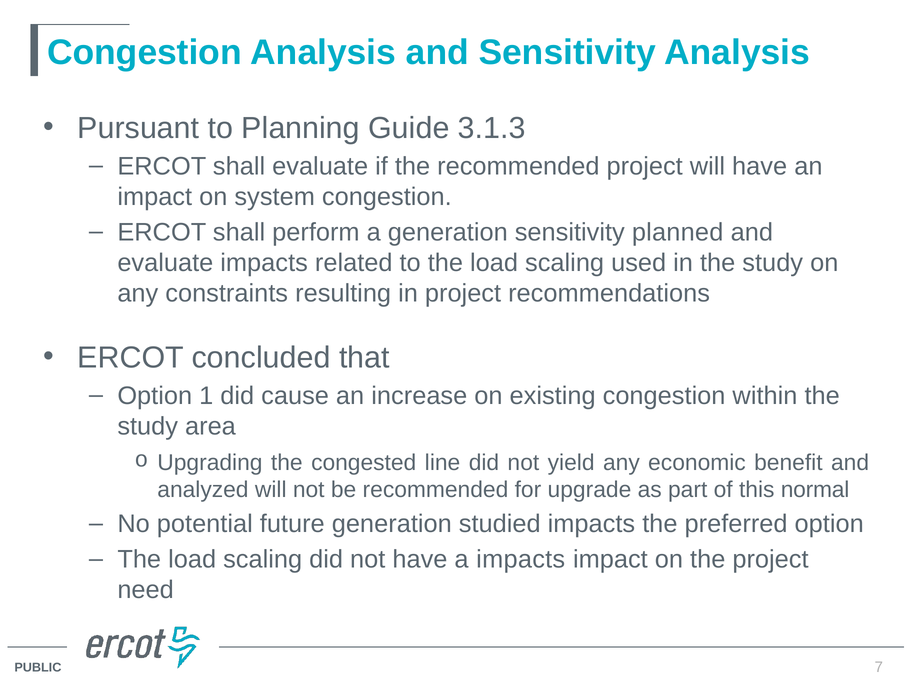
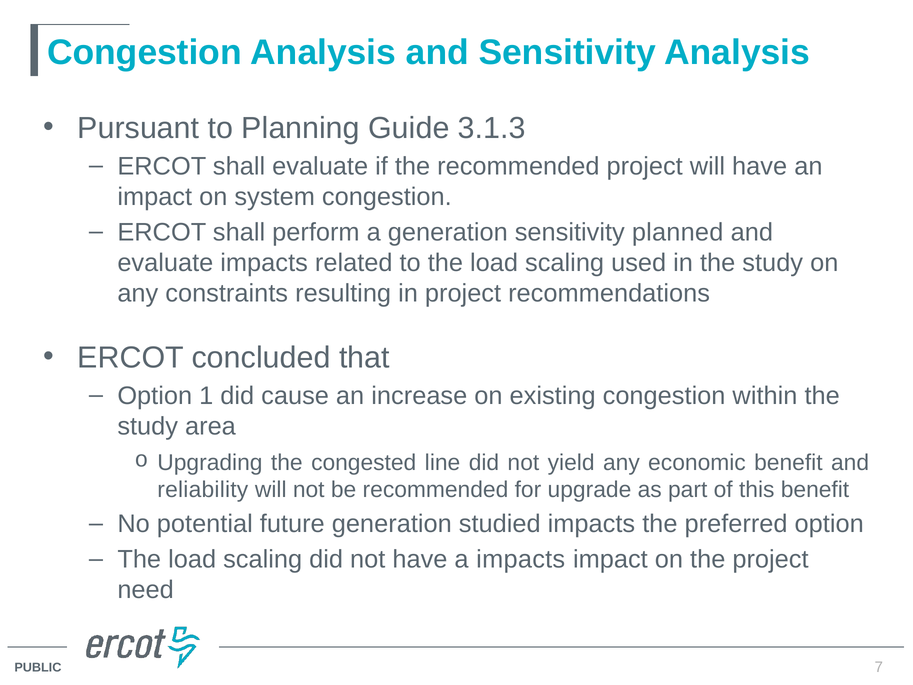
analyzed: analyzed -> reliability
this normal: normal -> benefit
